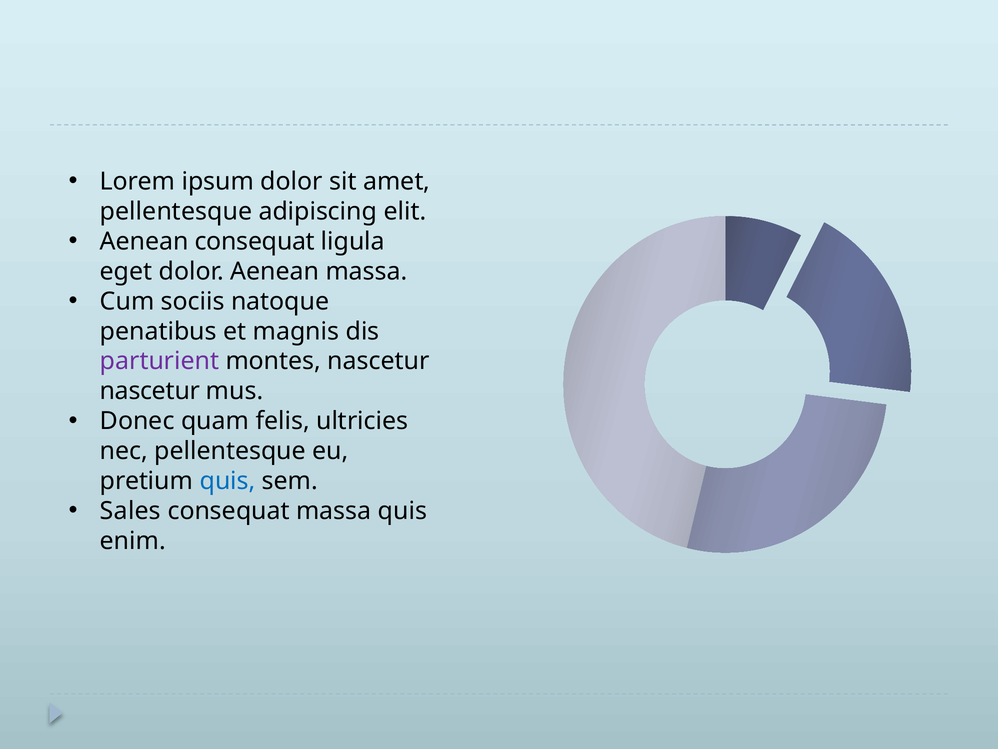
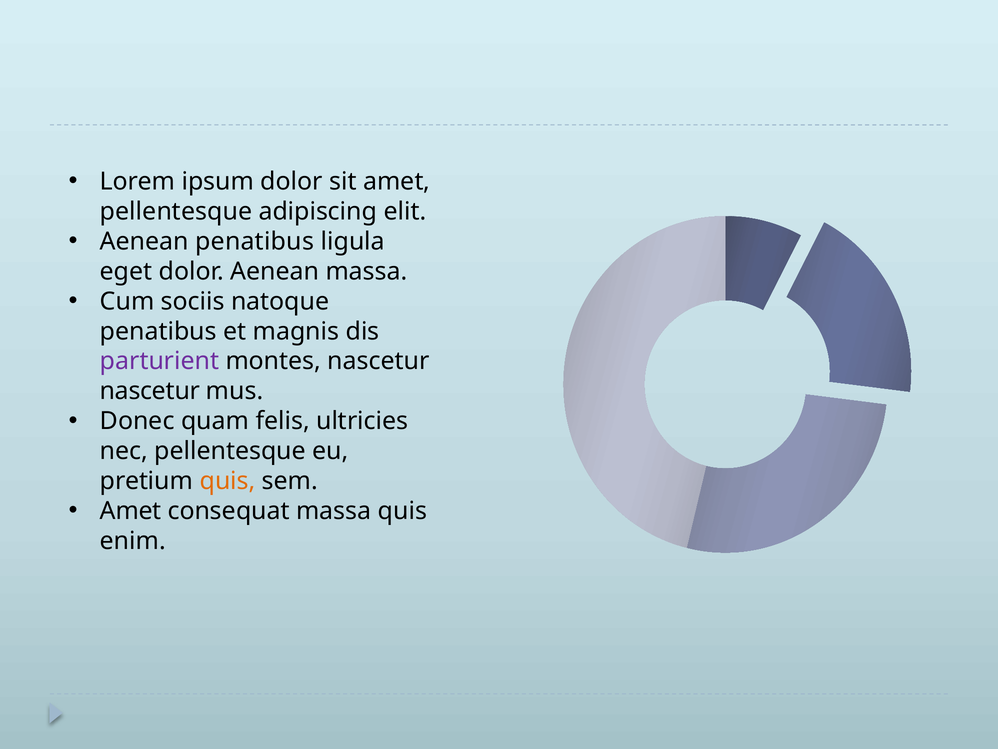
Aenean consequat: consequat -> penatibus
quis at (228, 481) colour: blue -> orange
Sales at (130, 511): Sales -> Amet
